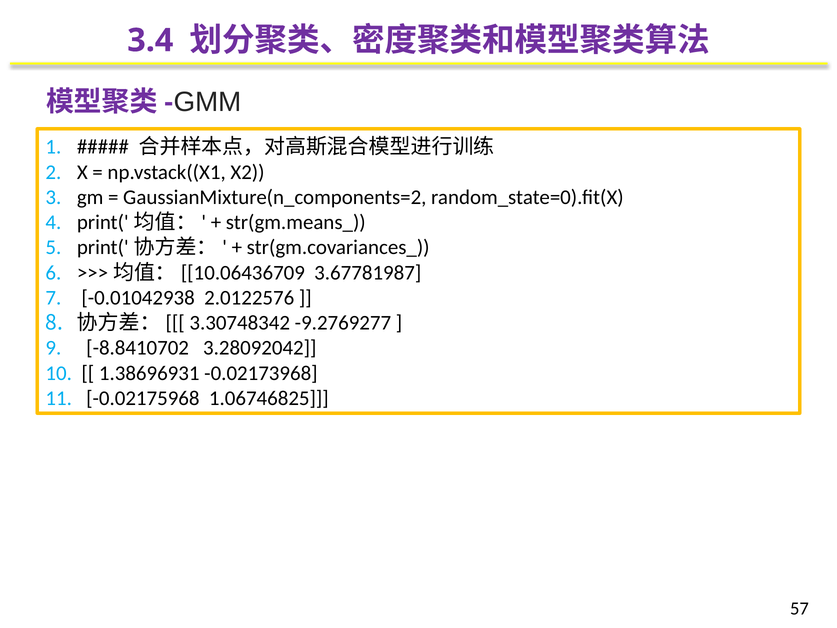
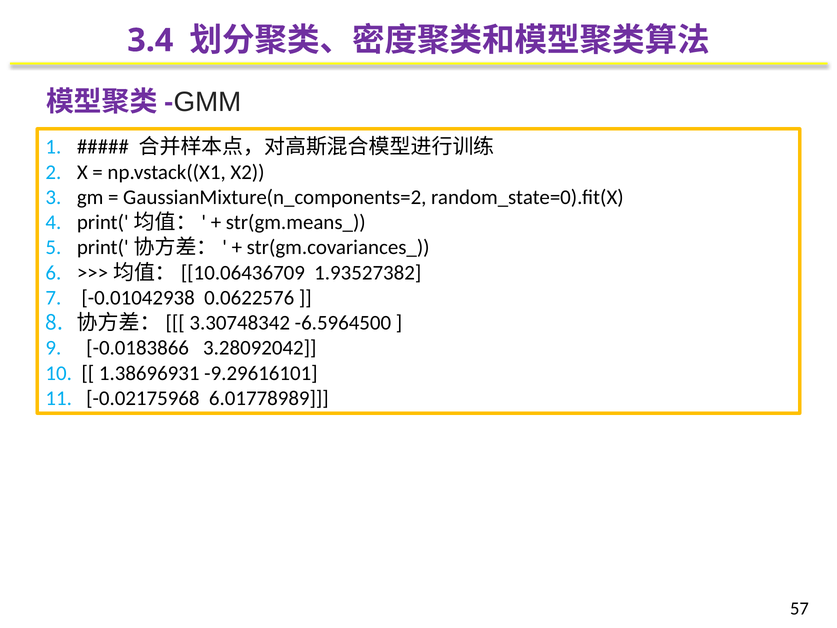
3.67781987: 3.67781987 -> 1.93527382
2.0122576: 2.0122576 -> 0.0622576
-9.2769277: -9.2769277 -> -6.5964500
-8.8410702: -8.8410702 -> -0.0183866
-0.02173968: -0.02173968 -> -9.29616101
1.06746825: 1.06746825 -> 6.01778989
